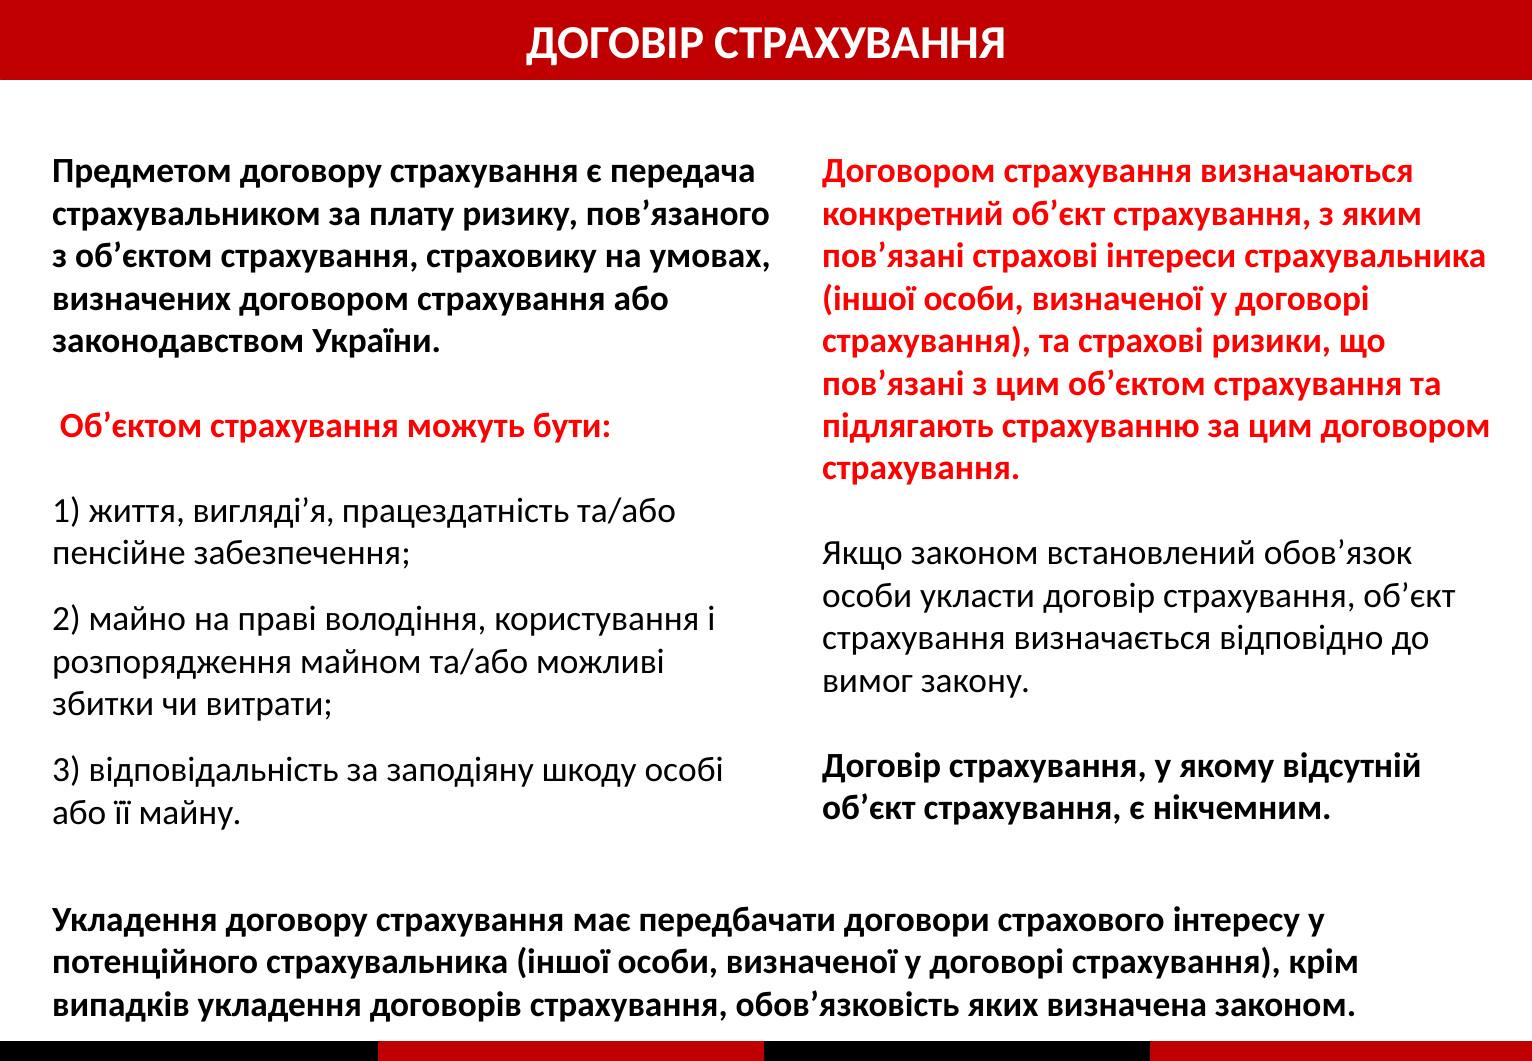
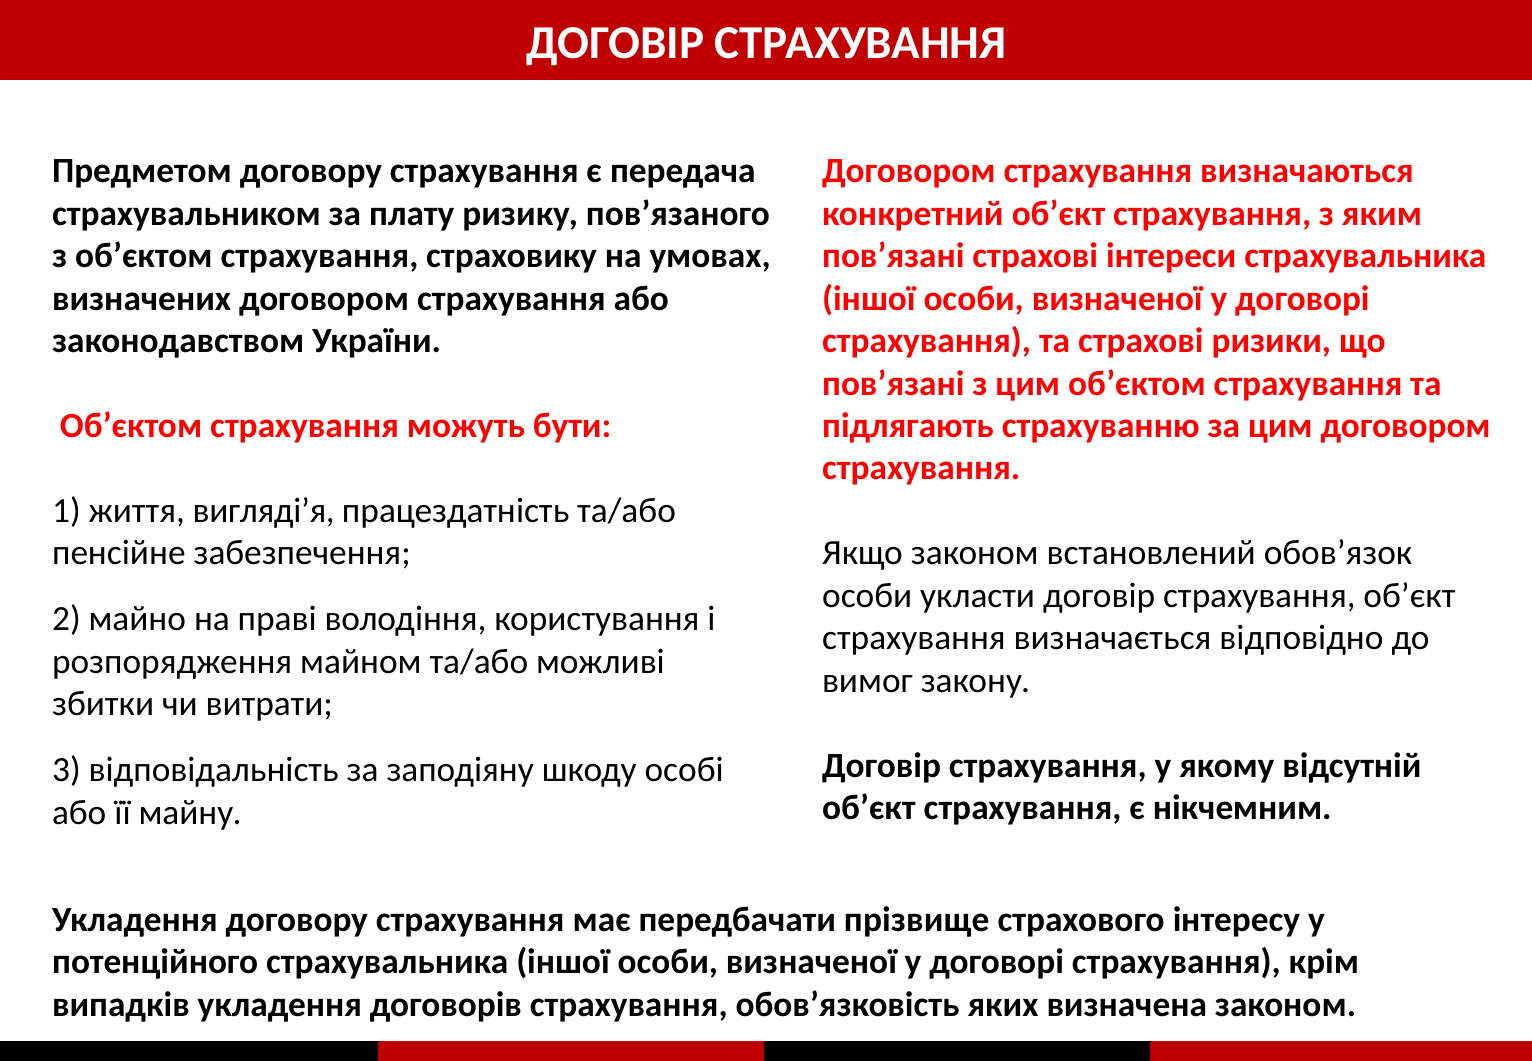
договори: договори -> прізвище
